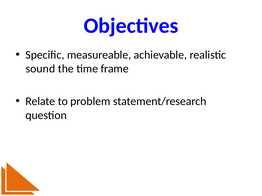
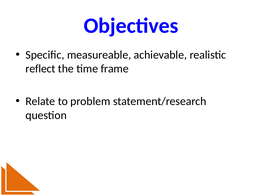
sound: sound -> reflect
